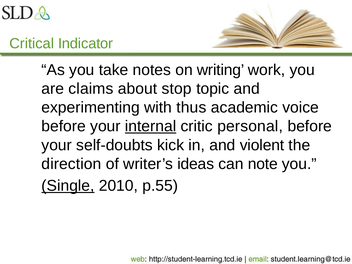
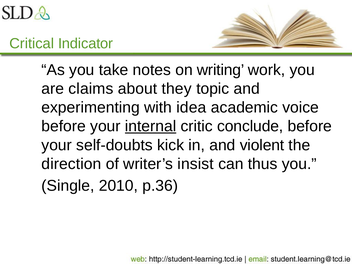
stop: stop -> they
thus: thus -> idea
personal: personal -> conclude
ideas: ideas -> insist
note: note -> thus
Single underline: present -> none
p.55: p.55 -> p.36
